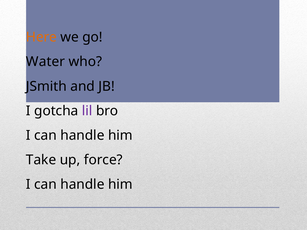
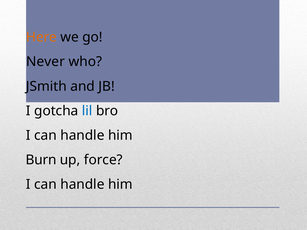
Water: Water -> Never
lil colour: purple -> blue
Take: Take -> Burn
